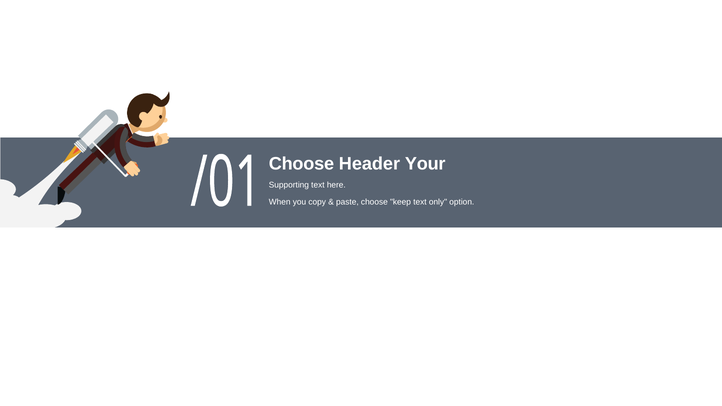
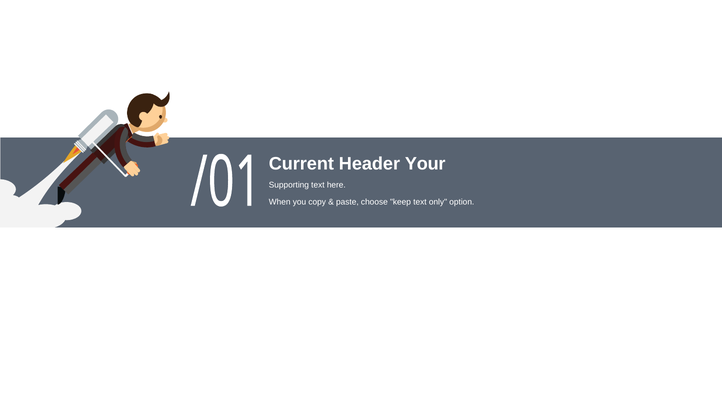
Choose at (301, 164): Choose -> Current
